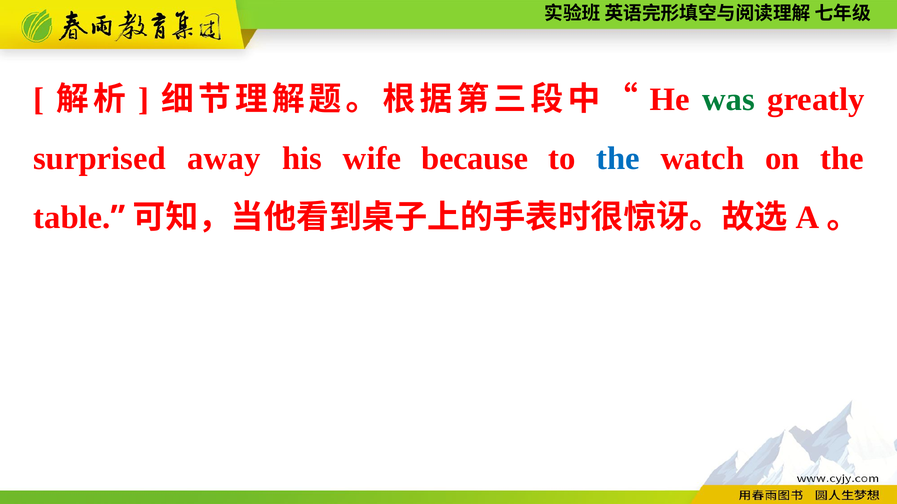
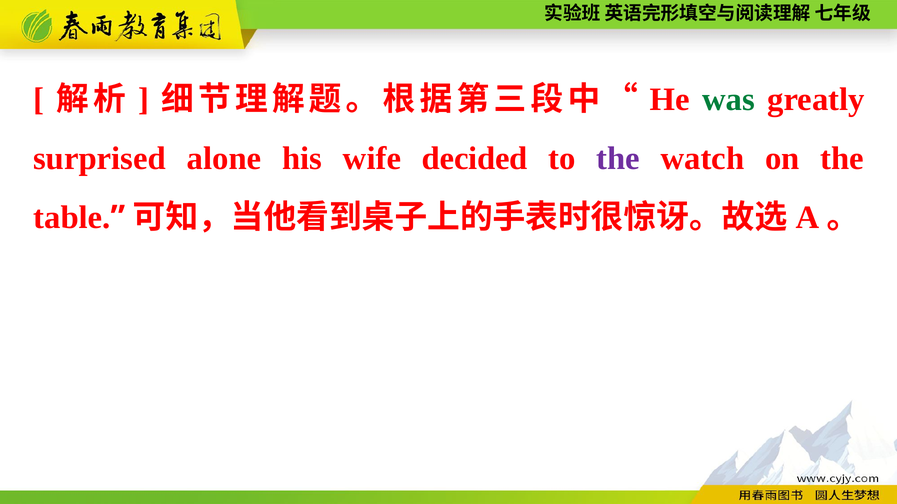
away: away -> alone
because: because -> decided
the at (618, 159) colour: blue -> purple
